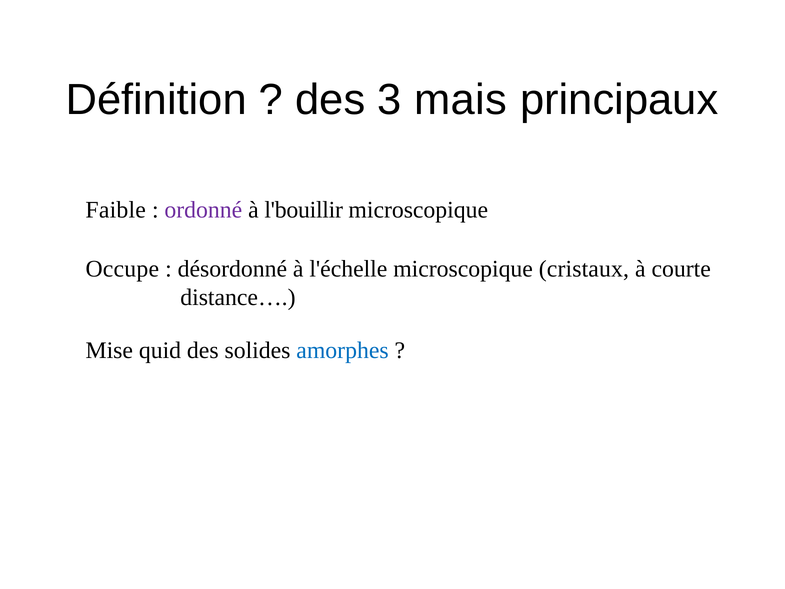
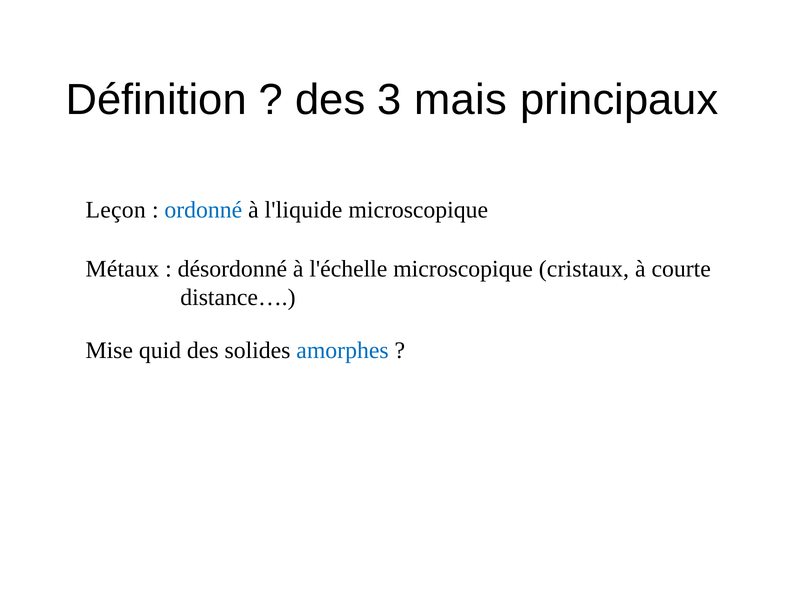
Faible: Faible -> Leçon
ordonné colour: purple -> blue
l'bouillir: l'bouillir -> l'liquide
Occupe: Occupe -> Métaux
